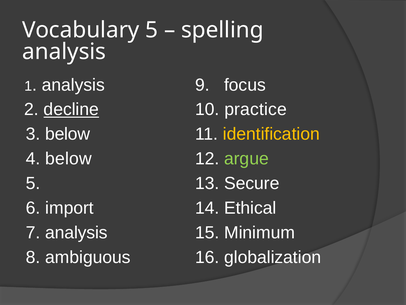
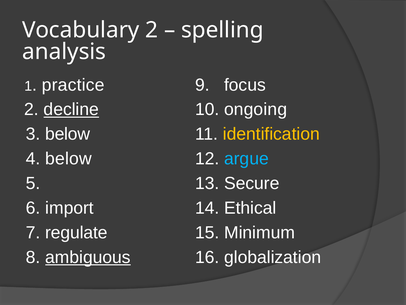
Vocabulary 5: 5 -> 2
analysis at (73, 85): analysis -> practice
practice: practice -> ongoing
argue colour: light green -> light blue
7 analysis: analysis -> regulate
ambiguous underline: none -> present
